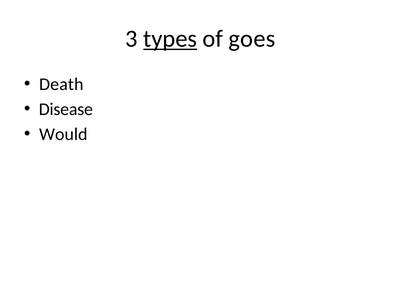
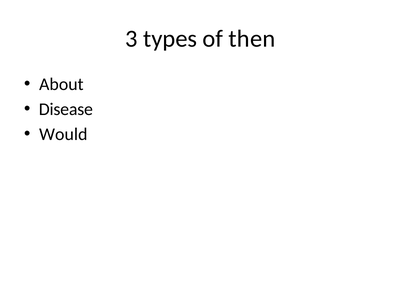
types underline: present -> none
goes: goes -> then
Death: Death -> About
